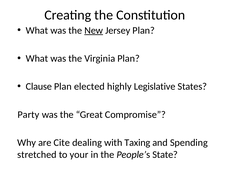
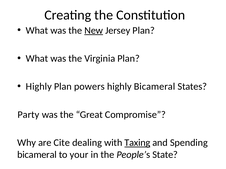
Clause at (39, 87): Clause -> Highly
elected: elected -> powers
highly Legislative: Legislative -> Bicameral
Taxing underline: none -> present
stretched at (37, 155): stretched -> bicameral
